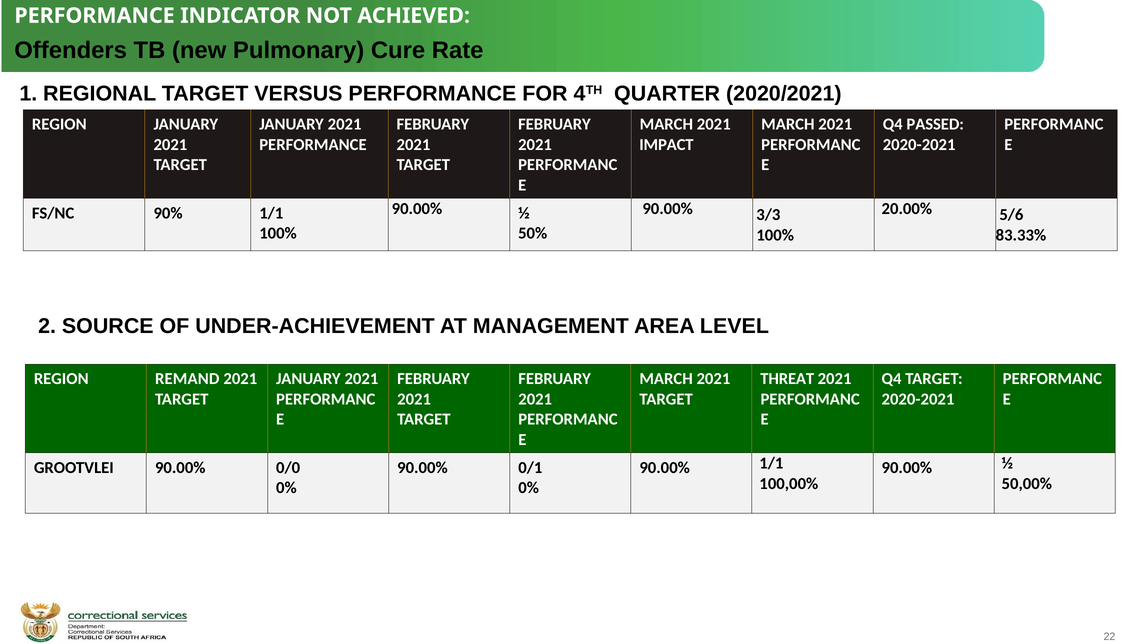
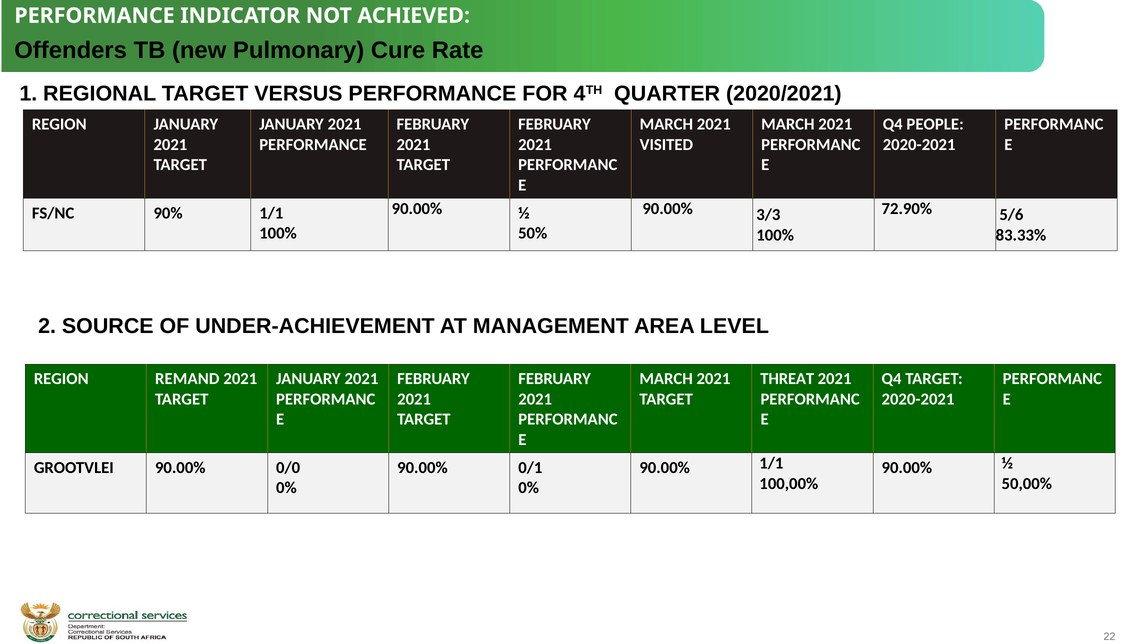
PASSED: PASSED -> PEOPLE
IMPACT: IMPACT -> VISITED
20.00%: 20.00% -> 72.90%
